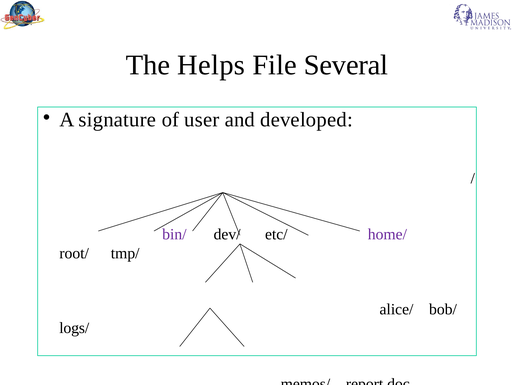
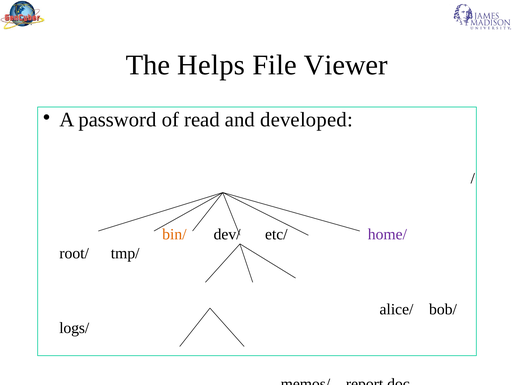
Several: Several -> Viewer
signature: signature -> password
user: user -> read
bin/ colour: purple -> orange
